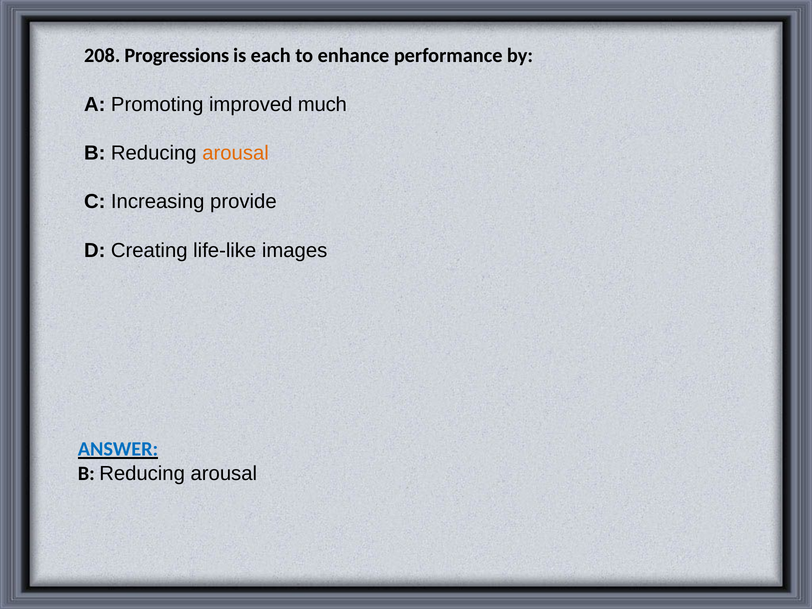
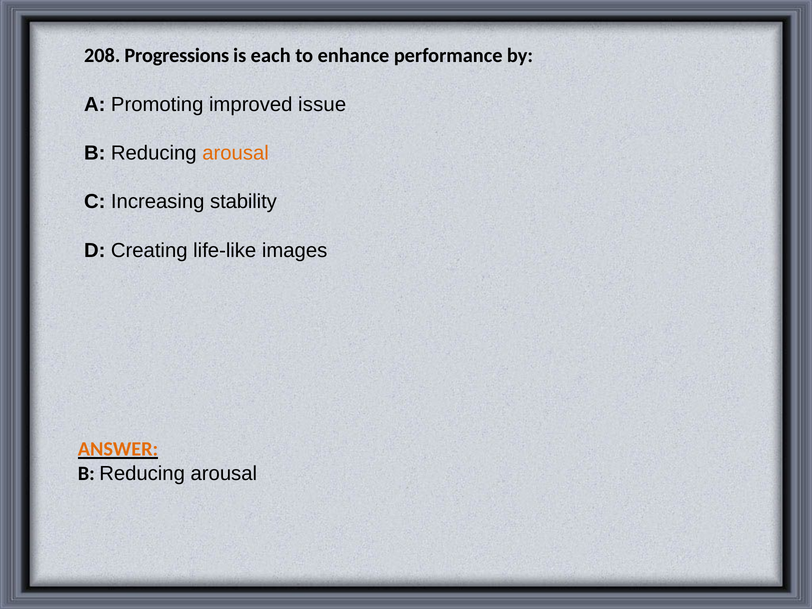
much: much -> issue
provide: provide -> stability
ANSWER colour: blue -> orange
